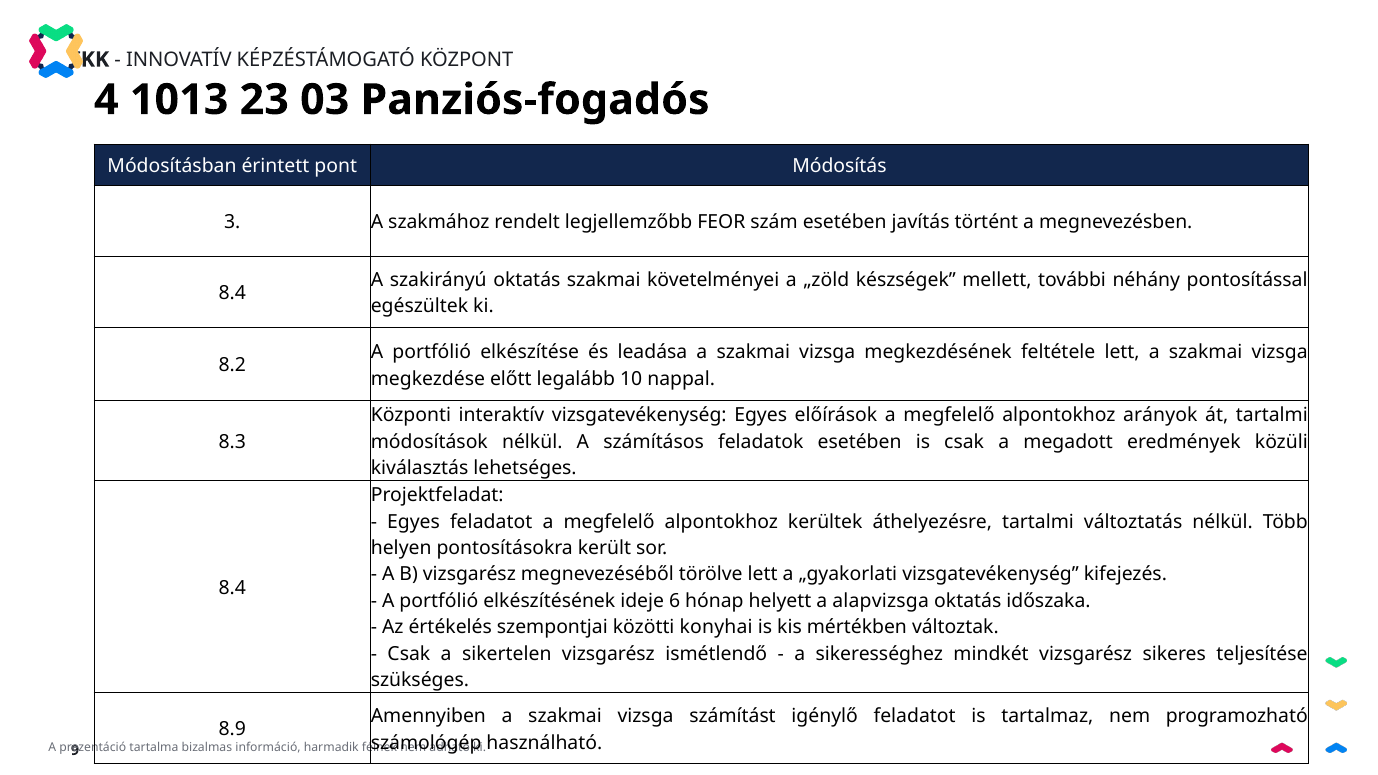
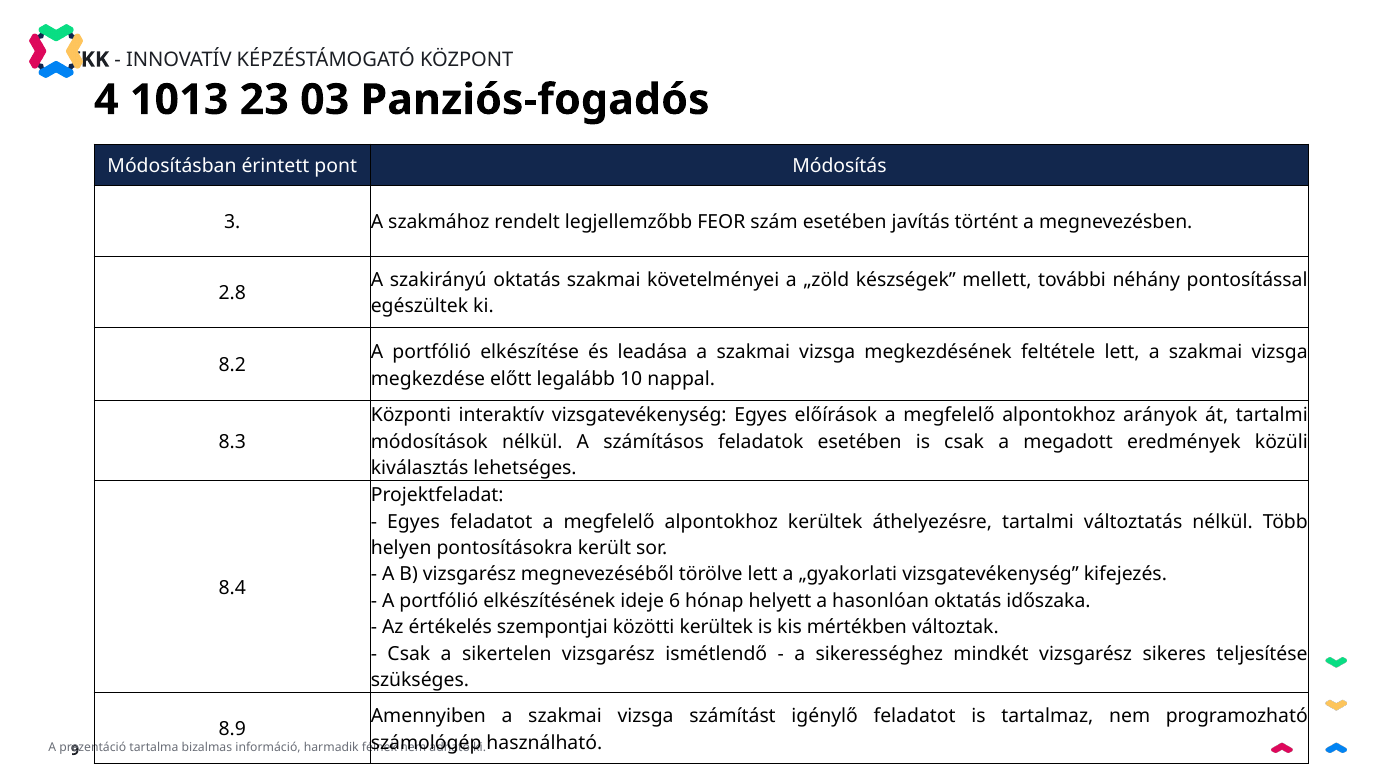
8.4 at (232, 293): 8.4 -> 2.8
alapvizsga: alapvizsga -> hasonlóan
közötti konyhai: konyhai -> kerültek
